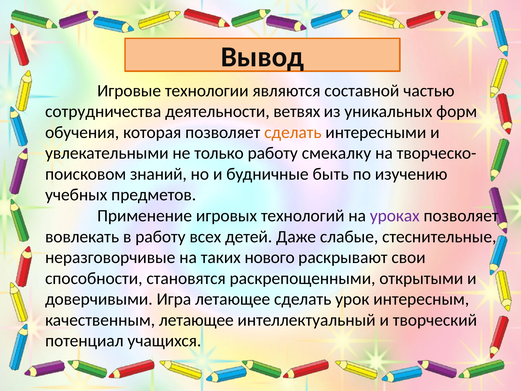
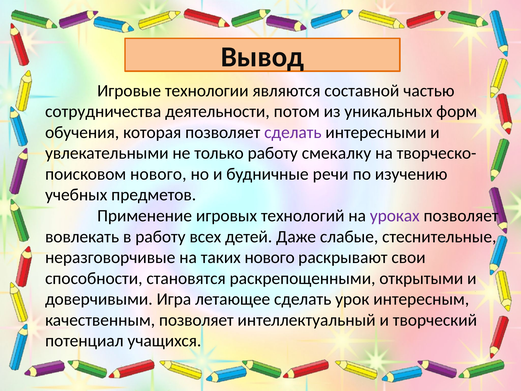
ветвях: ветвях -> потом
сделать at (293, 132) colour: orange -> purple
знаний at (158, 174): знаний -> нового
быть: быть -> речи
качественным летающее: летающее -> позволяет
